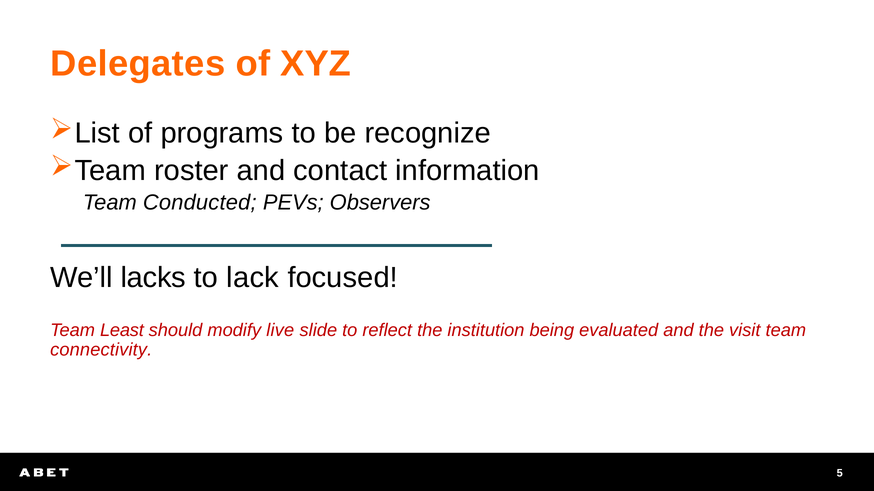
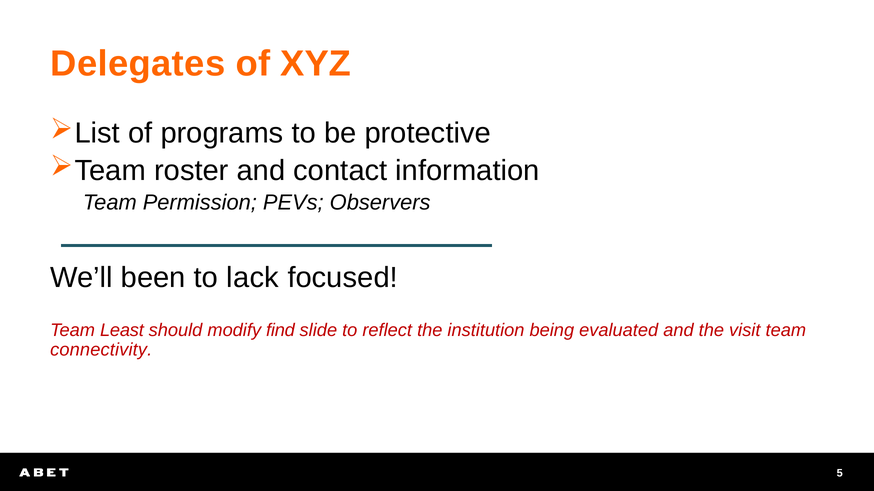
recognize: recognize -> protective
Conducted: Conducted -> Permission
lacks: lacks -> been
live: live -> find
